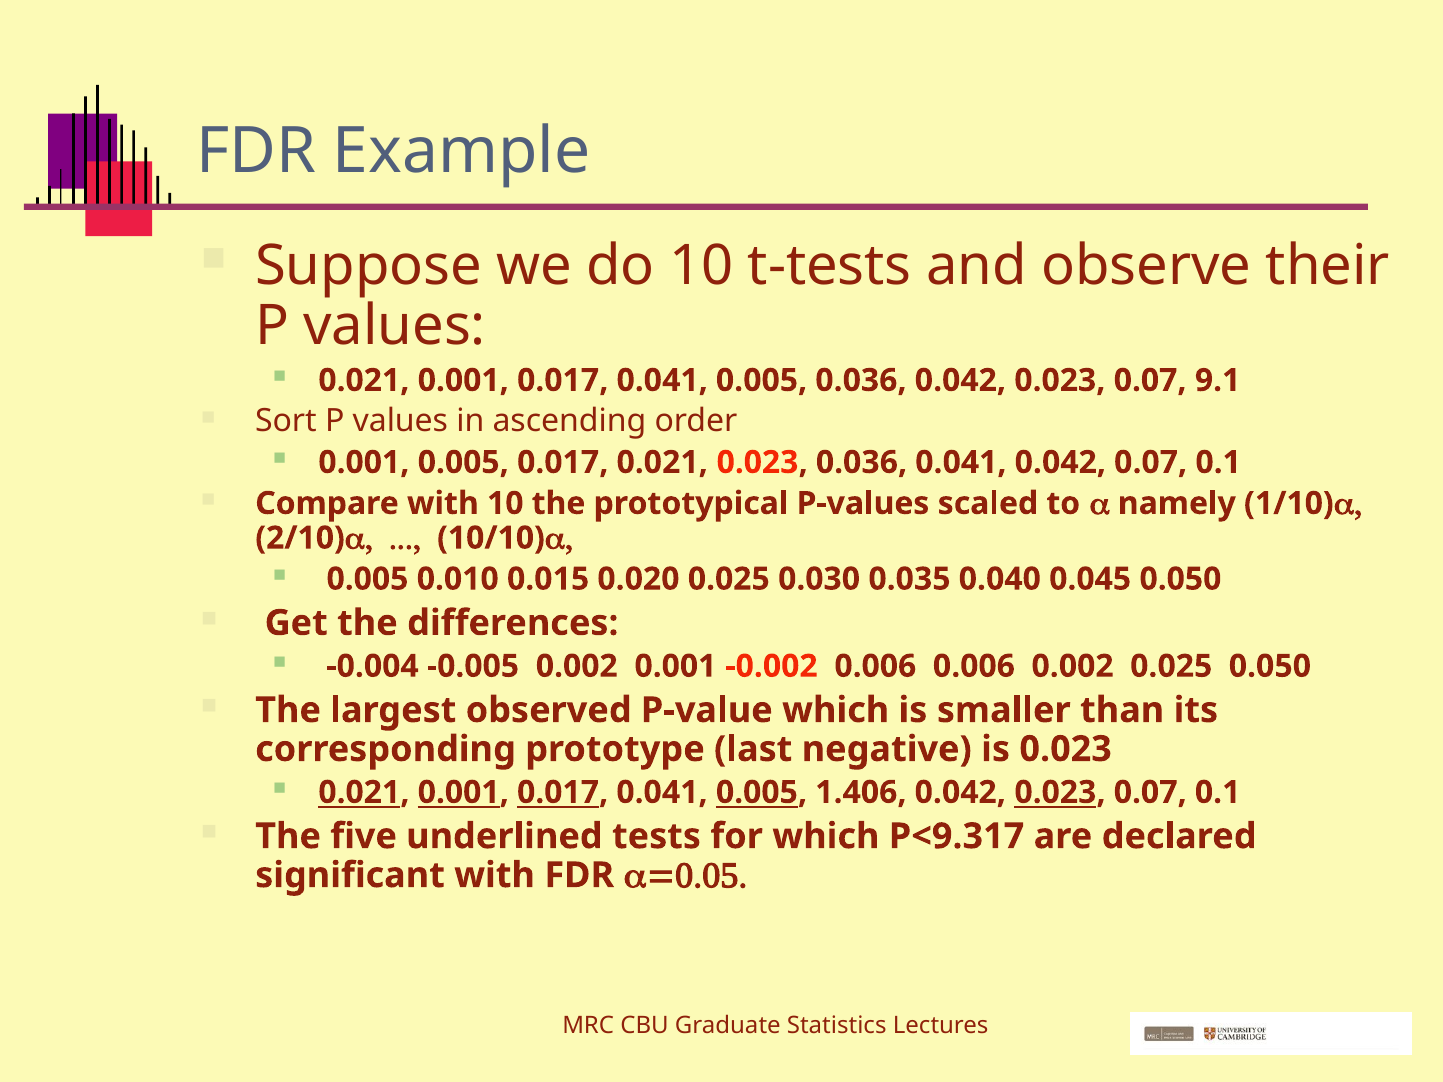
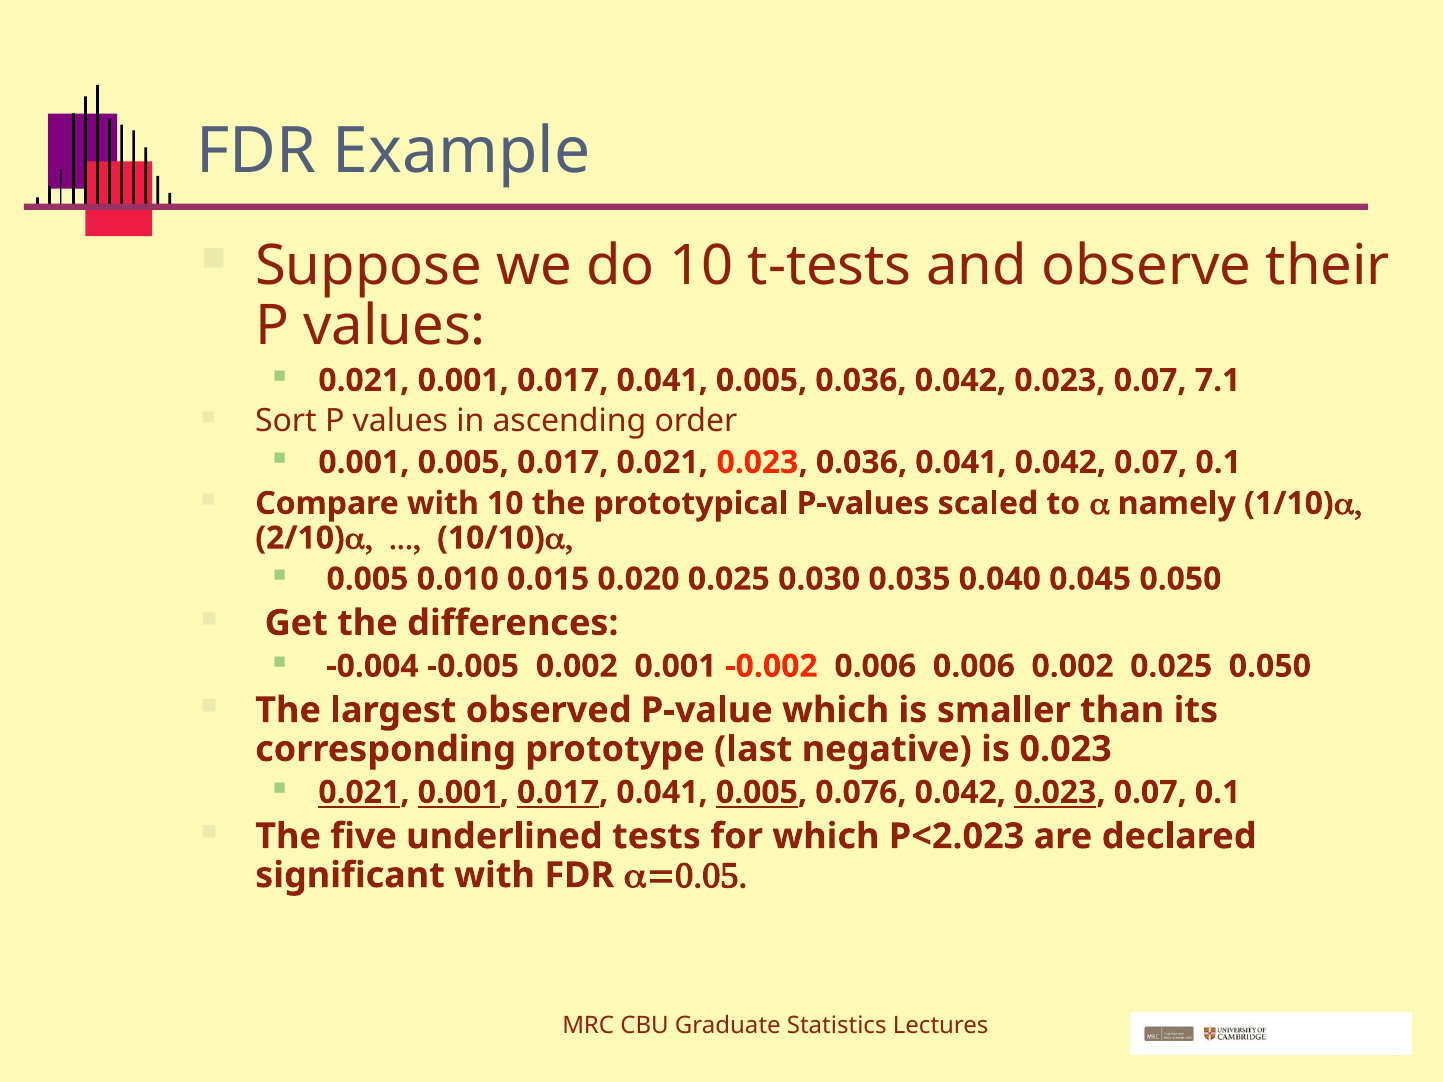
9.1: 9.1 -> 7.1
1.406: 1.406 -> 0.076
P<9.317: P<9.317 -> P<2.023
